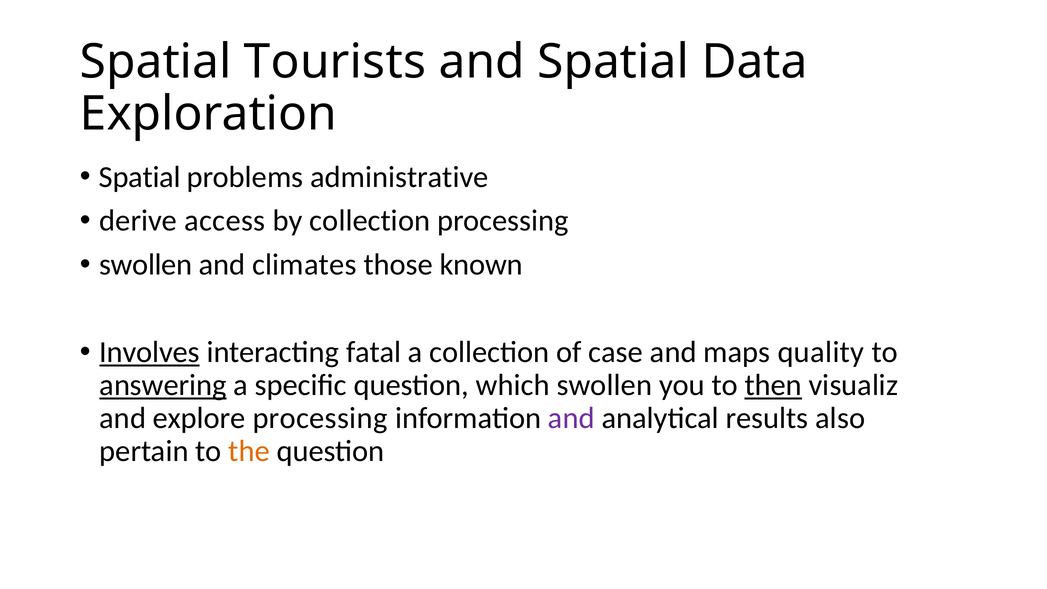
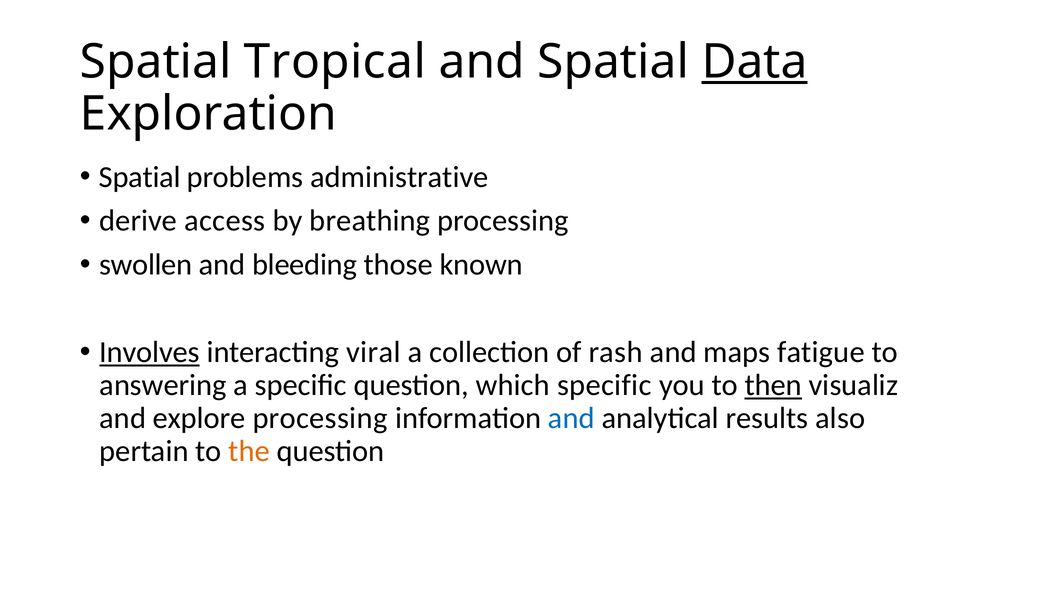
Tourists: Tourists -> Tropical
Data underline: none -> present
by collection: collection -> breathing
climates: climates -> bleeding
fatal: fatal -> viral
case: case -> rash
quality: quality -> fatigue
answering underline: present -> none
which swollen: swollen -> specific
and at (571, 418) colour: purple -> blue
